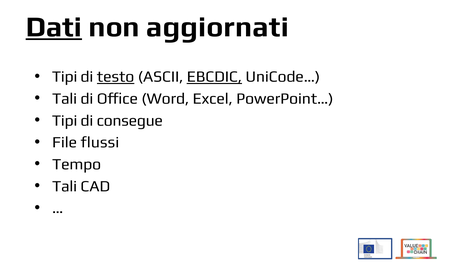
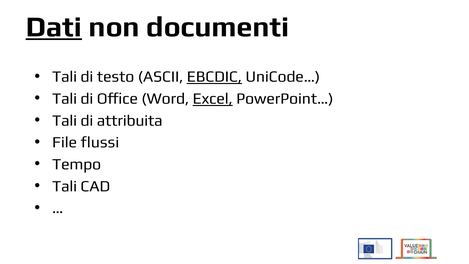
aggiornati: aggiornati -> documenti
Tipi at (65, 77): Tipi -> Tali
testo underline: present -> none
Excel underline: none -> present
Tipi at (65, 120): Tipi -> Tali
consegue: consegue -> attribuita
